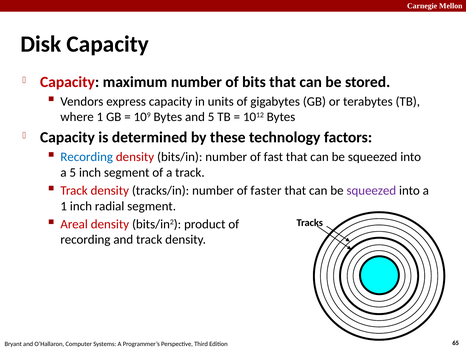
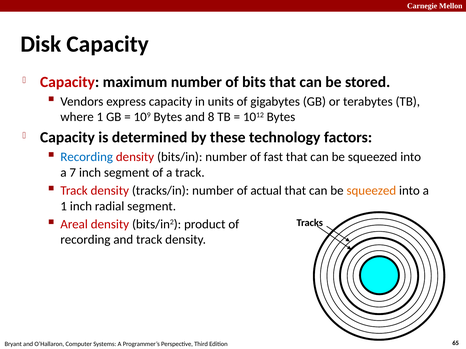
and 5: 5 -> 8
a 5: 5 -> 7
faster: faster -> actual
squeezed at (371, 191) colour: purple -> orange
